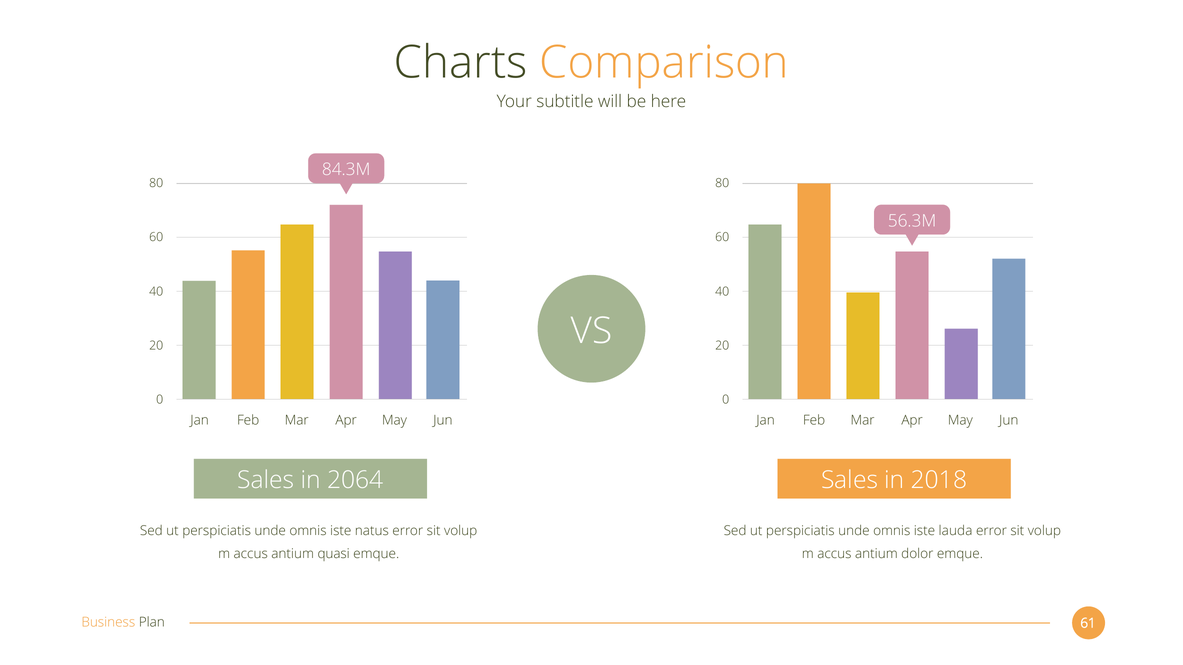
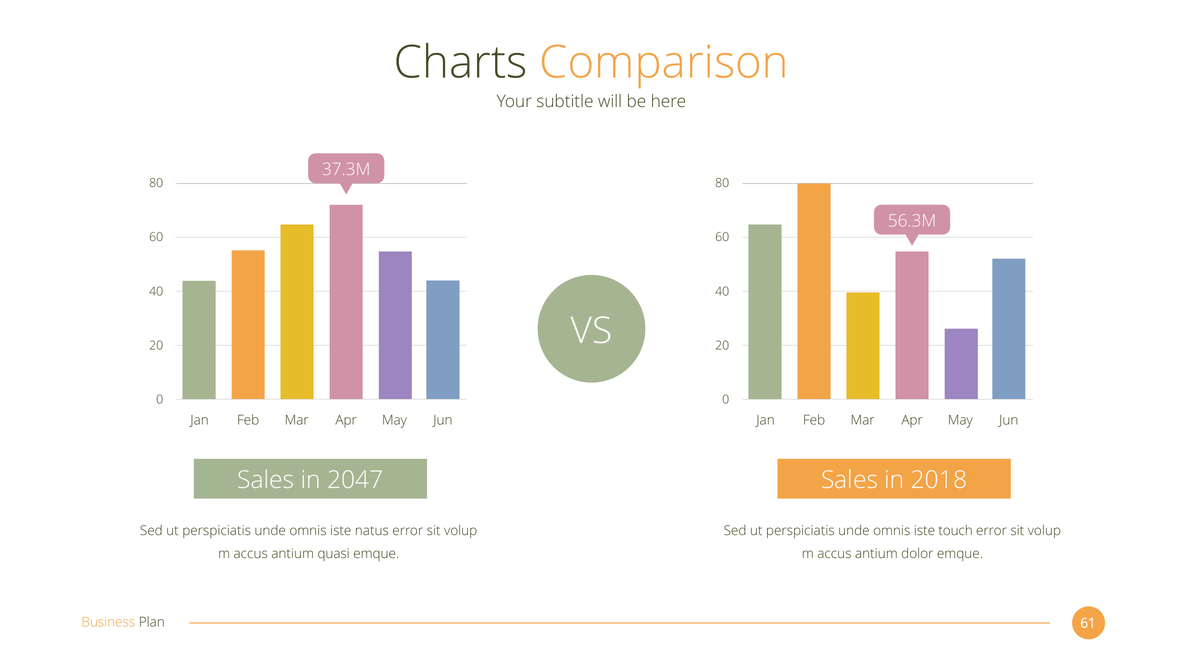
84.3M: 84.3M -> 37.3M
2064: 2064 -> 2047
lauda: lauda -> touch
